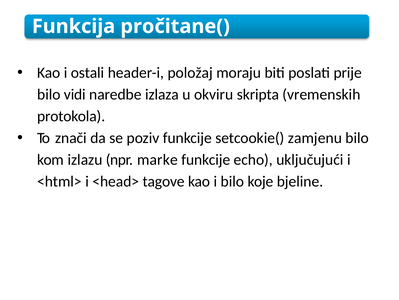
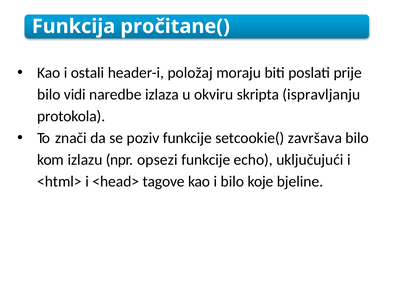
vremenskih: vremenskih -> ispravljanju
zamjenu: zamjenu -> završava
marke: marke -> opsezi
